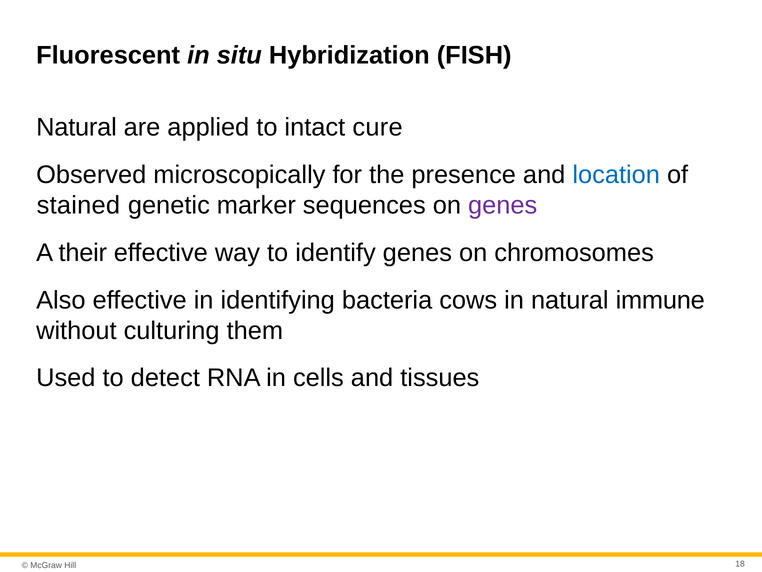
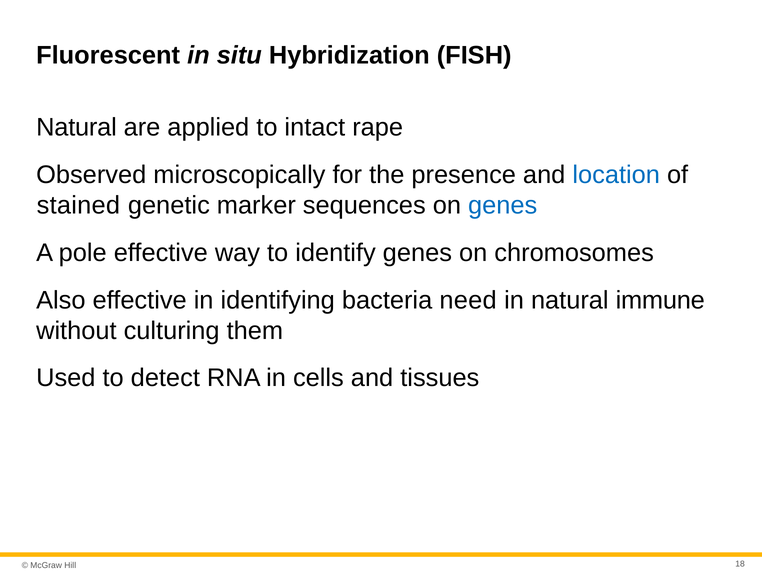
cure: cure -> rape
genes at (503, 205) colour: purple -> blue
their: their -> pole
cows: cows -> need
